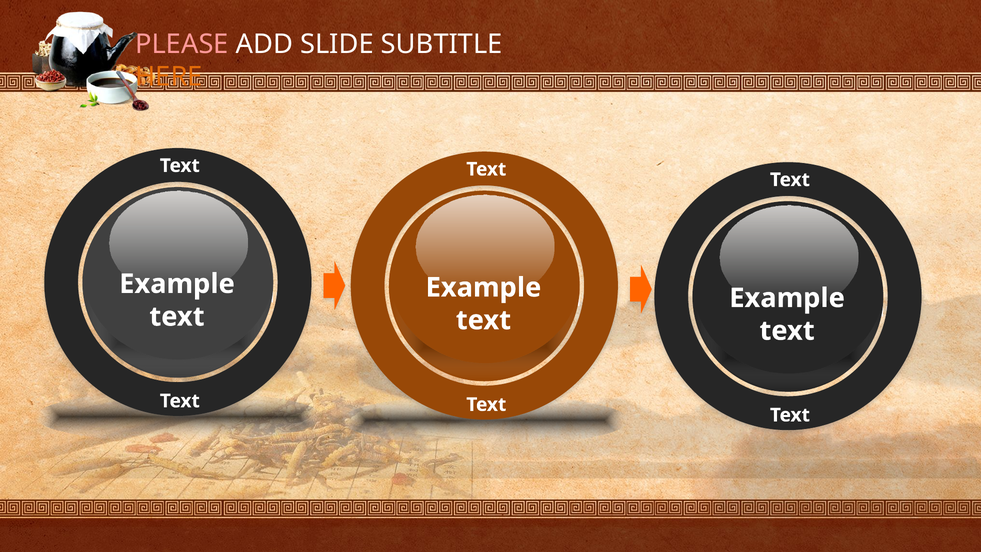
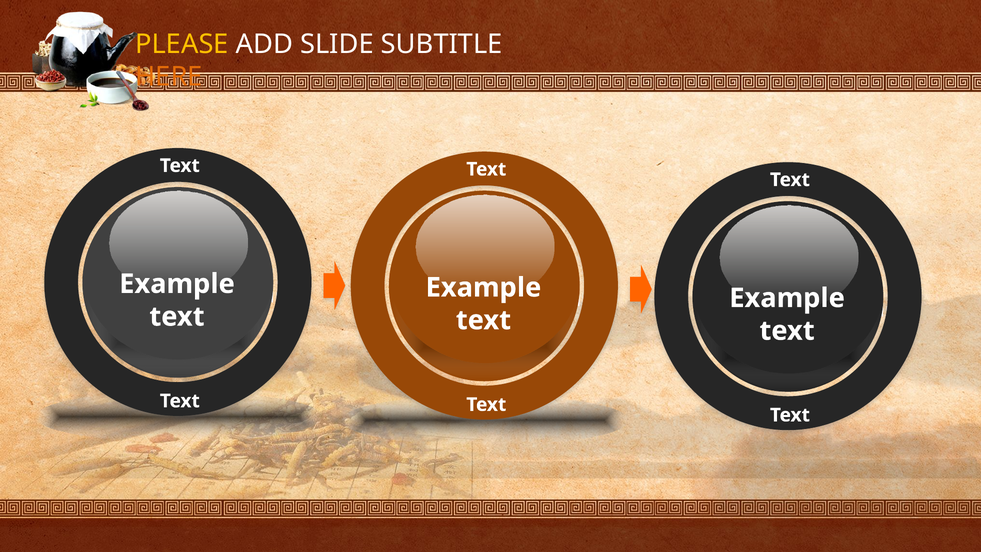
PLEASE colour: pink -> yellow
